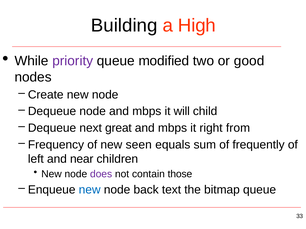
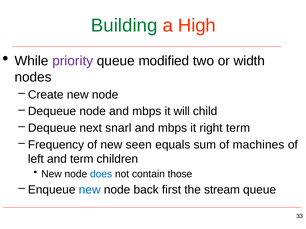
Building colour: black -> green
good: good -> width
great: great -> snarl
right from: from -> term
frequently: frequently -> machines
and near: near -> term
does colour: purple -> blue
text: text -> first
bitmap: bitmap -> stream
